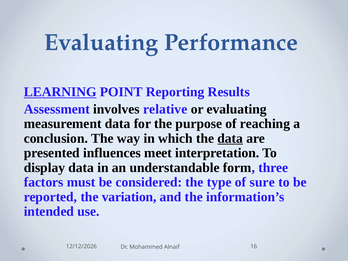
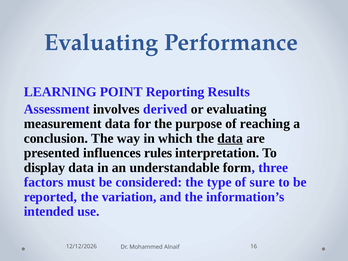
LEARNING underline: present -> none
relative: relative -> derived
meet: meet -> rules
